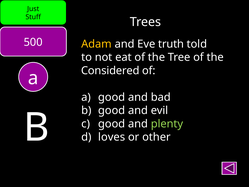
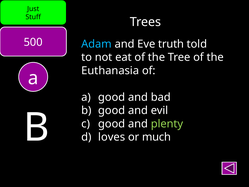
Adam colour: yellow -> light blue
Considered: Considered -> Euthanasia
other: other -> much
